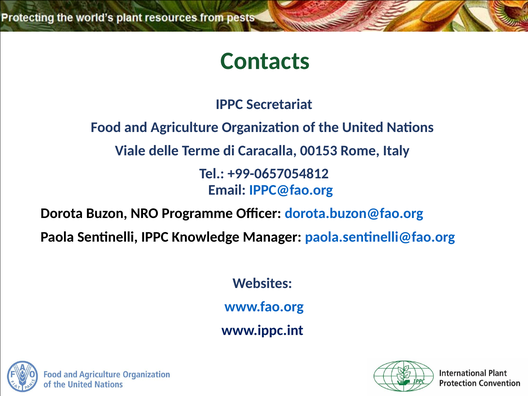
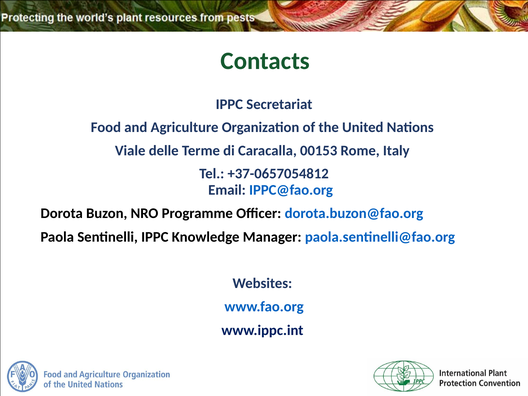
+99-0657054812: +99-0657054812 -> +37-0657054812
